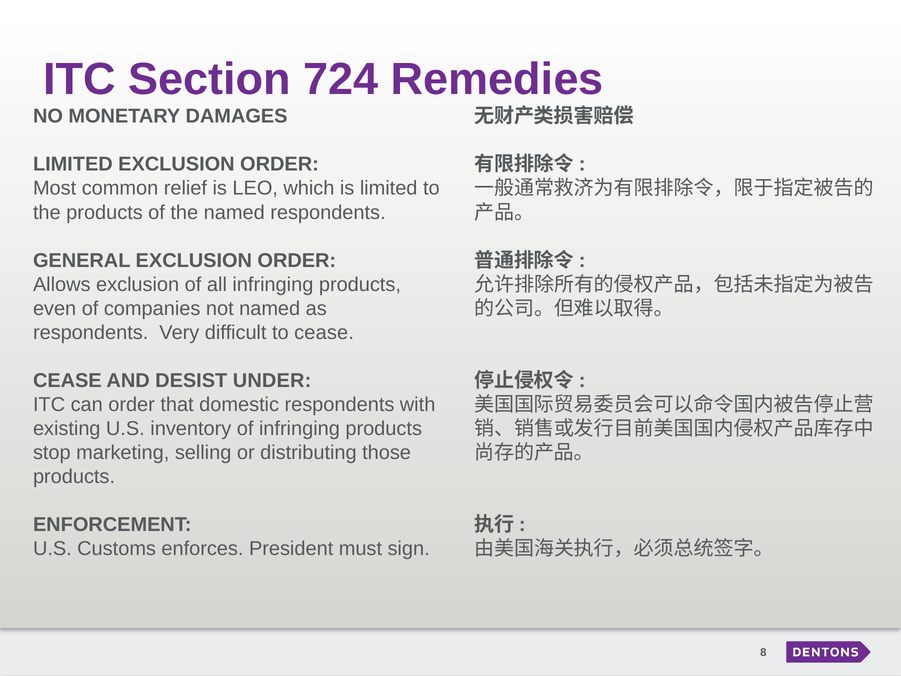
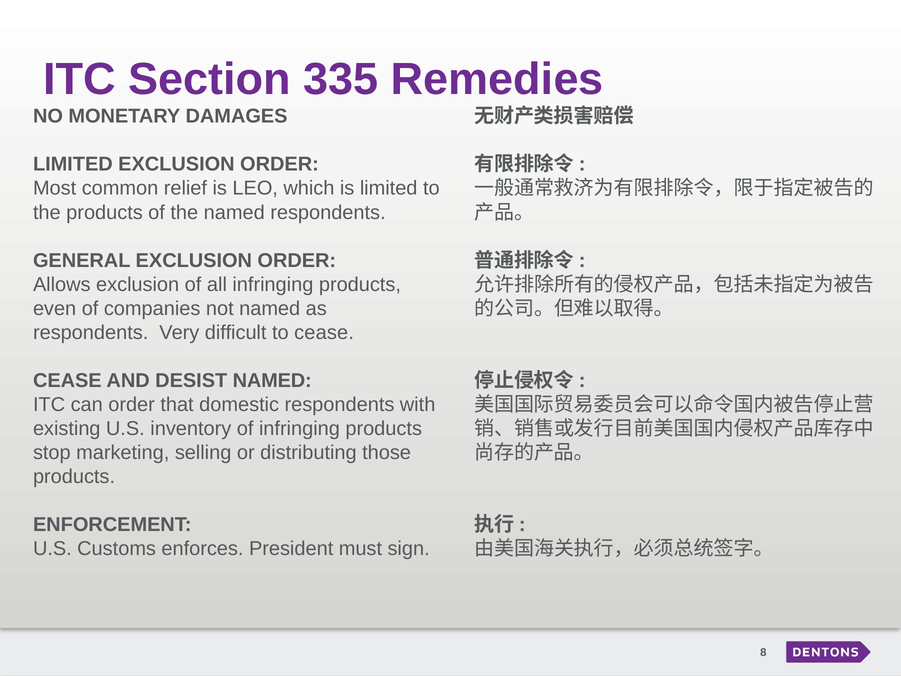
724: 724 -> 335
DESIST UNDER: UNDER -> NAMED
